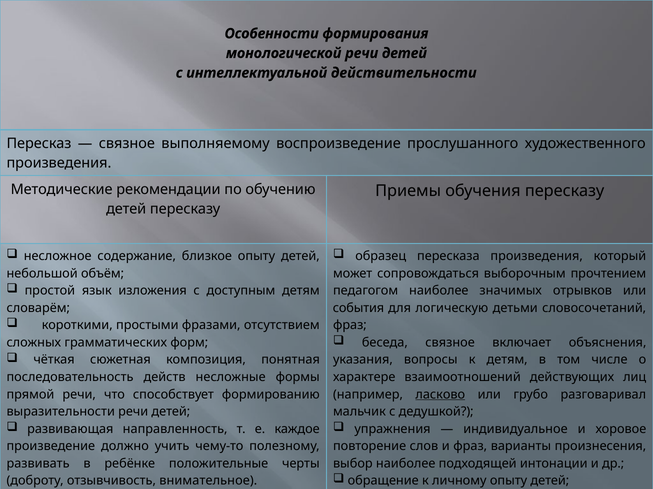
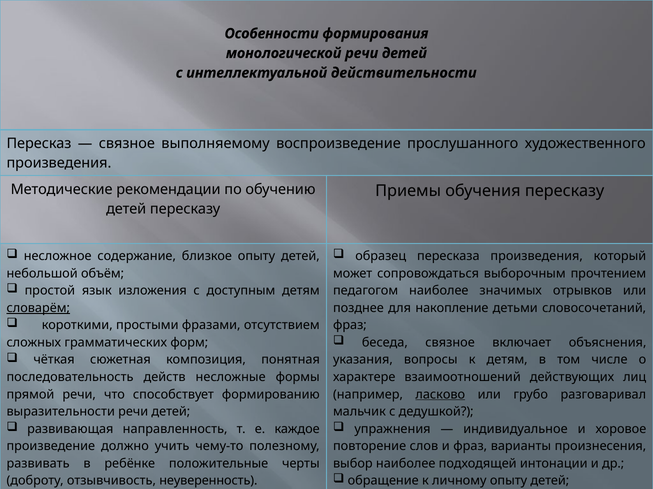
словарём underline: none -> present
события: события -> позднее
логическую: логическую -> накопление
внимательное: внимательное -> неуверенность
